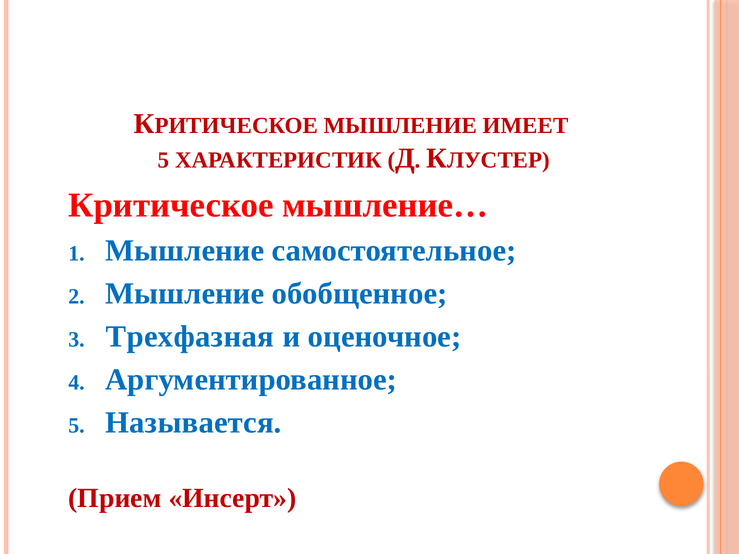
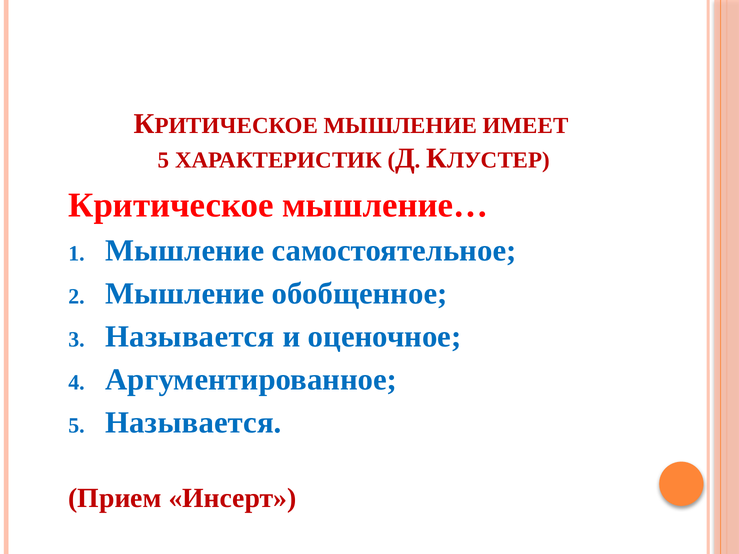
Трехфазная at (190, 337): Трехфазная -> Называется
